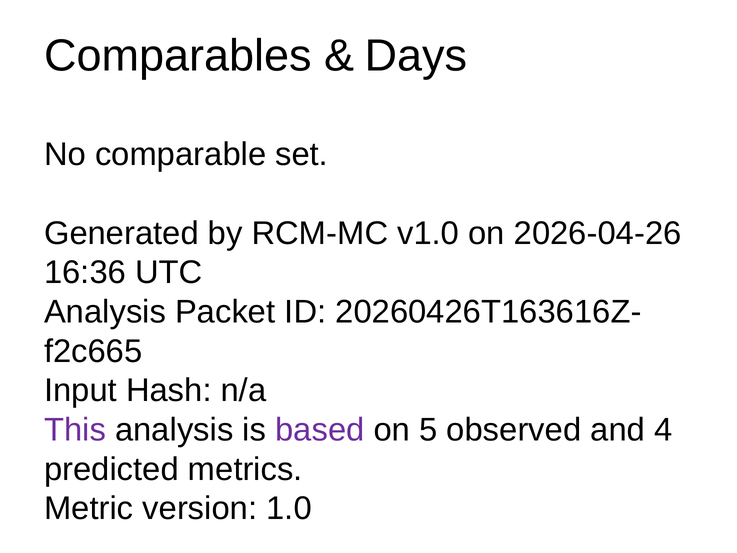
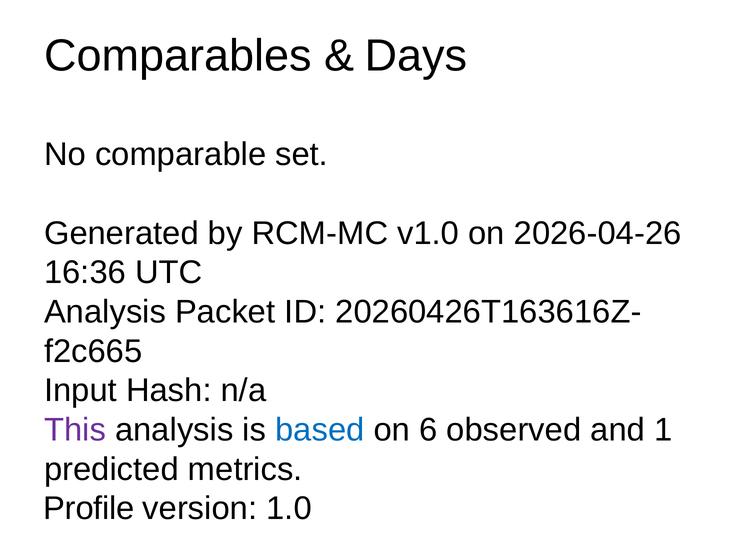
based colour: purple -> blue
5: 5 -> 6
4: 4 -> 1
Metric: Metric -> Profile
